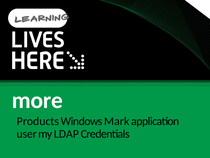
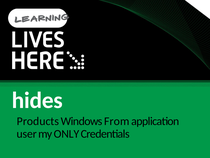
more: more -> hides
Mark: Mark -> From
LDAP: LDAP -> ONLY
